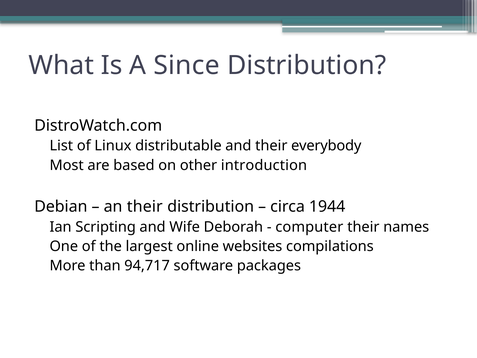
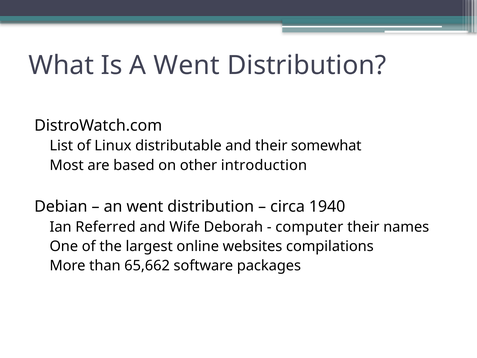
A Since: Since -> Went
everybody: everybody -> somewhat
an their: their -> went
1944: 1944 -> 1940
Scripting: Scripting -> Referred
94,717: 94,717 -> 65,662
